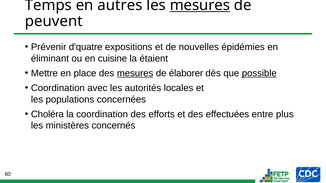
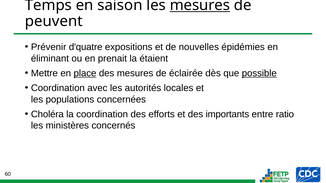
autres: autres -> saison
cuisine: cuisine -> prenait
place underline: none -> present
mesures at (135, 73) underline: present -> none
élaborer: élaborer -> éclairée
effectuées: effectuées -> importants
plus: plus -> ratio
